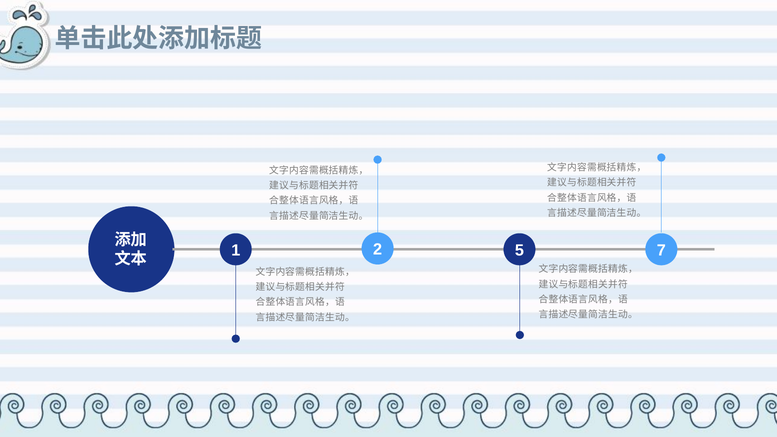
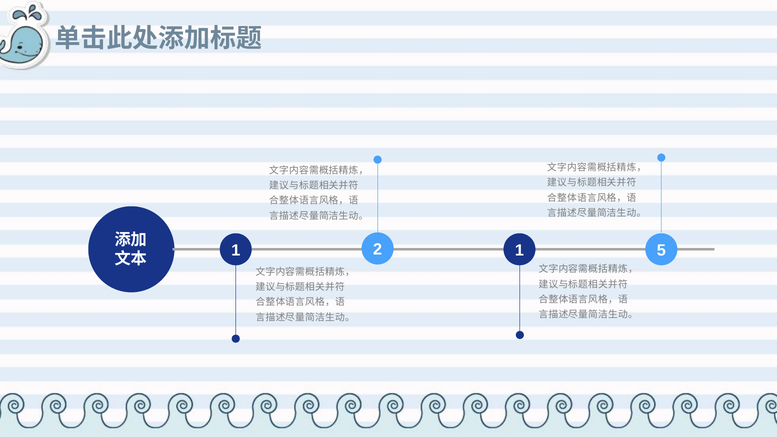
7: 7 -> 5
1 5: 5 -> 1
